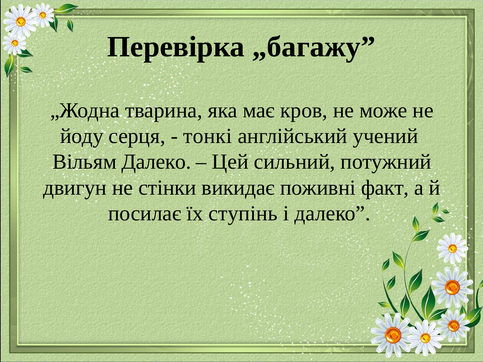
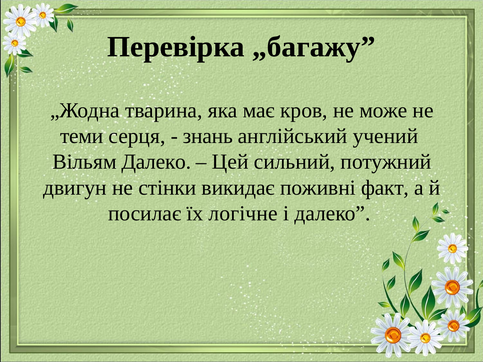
йоду: йоду -> теми
тонкі: тонкі -> знань
ступінь: ступінь -> логічне
